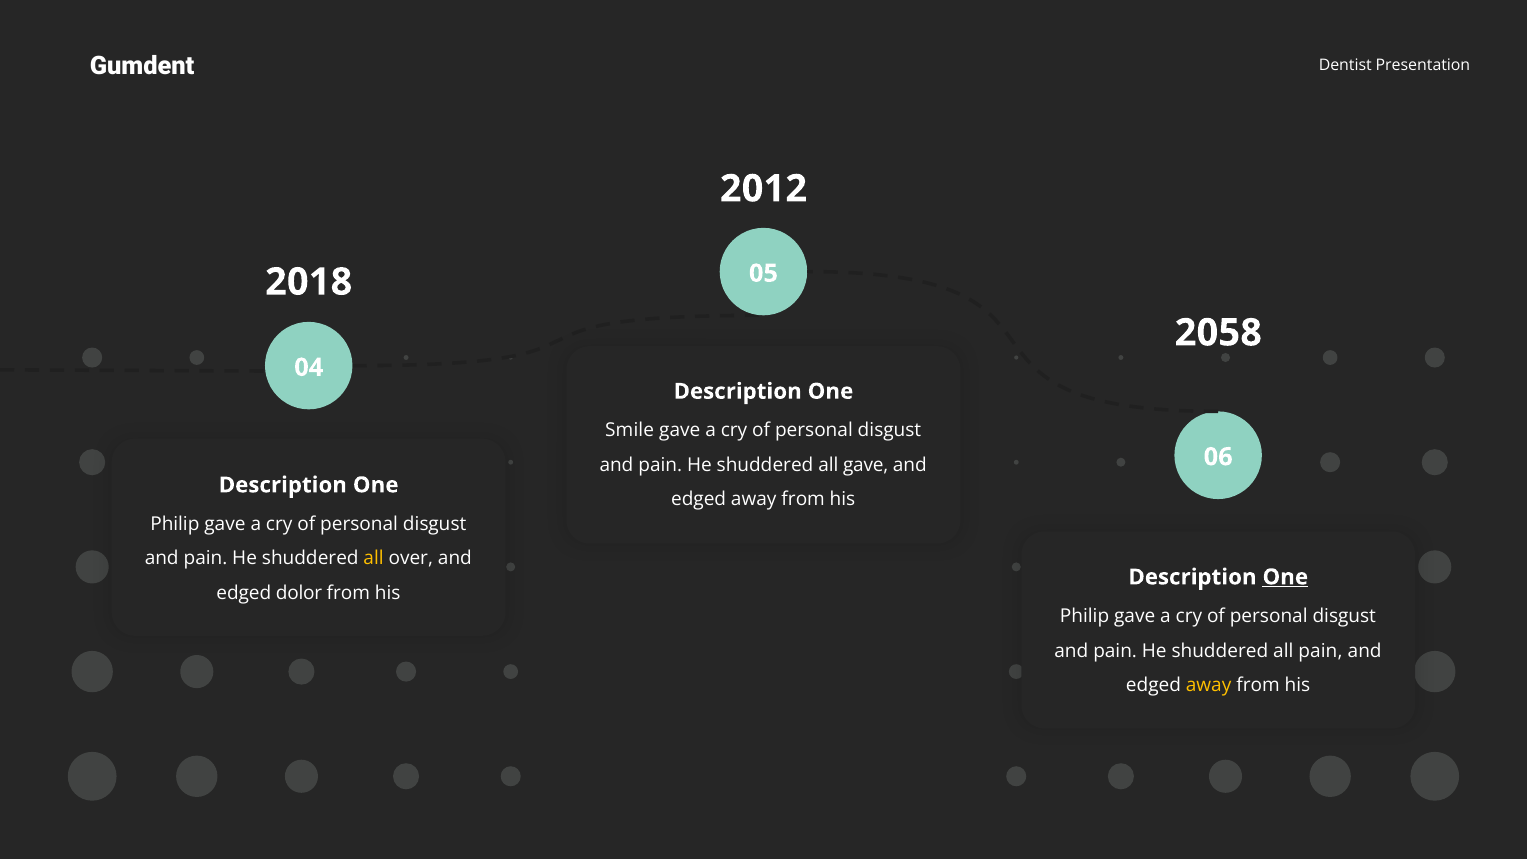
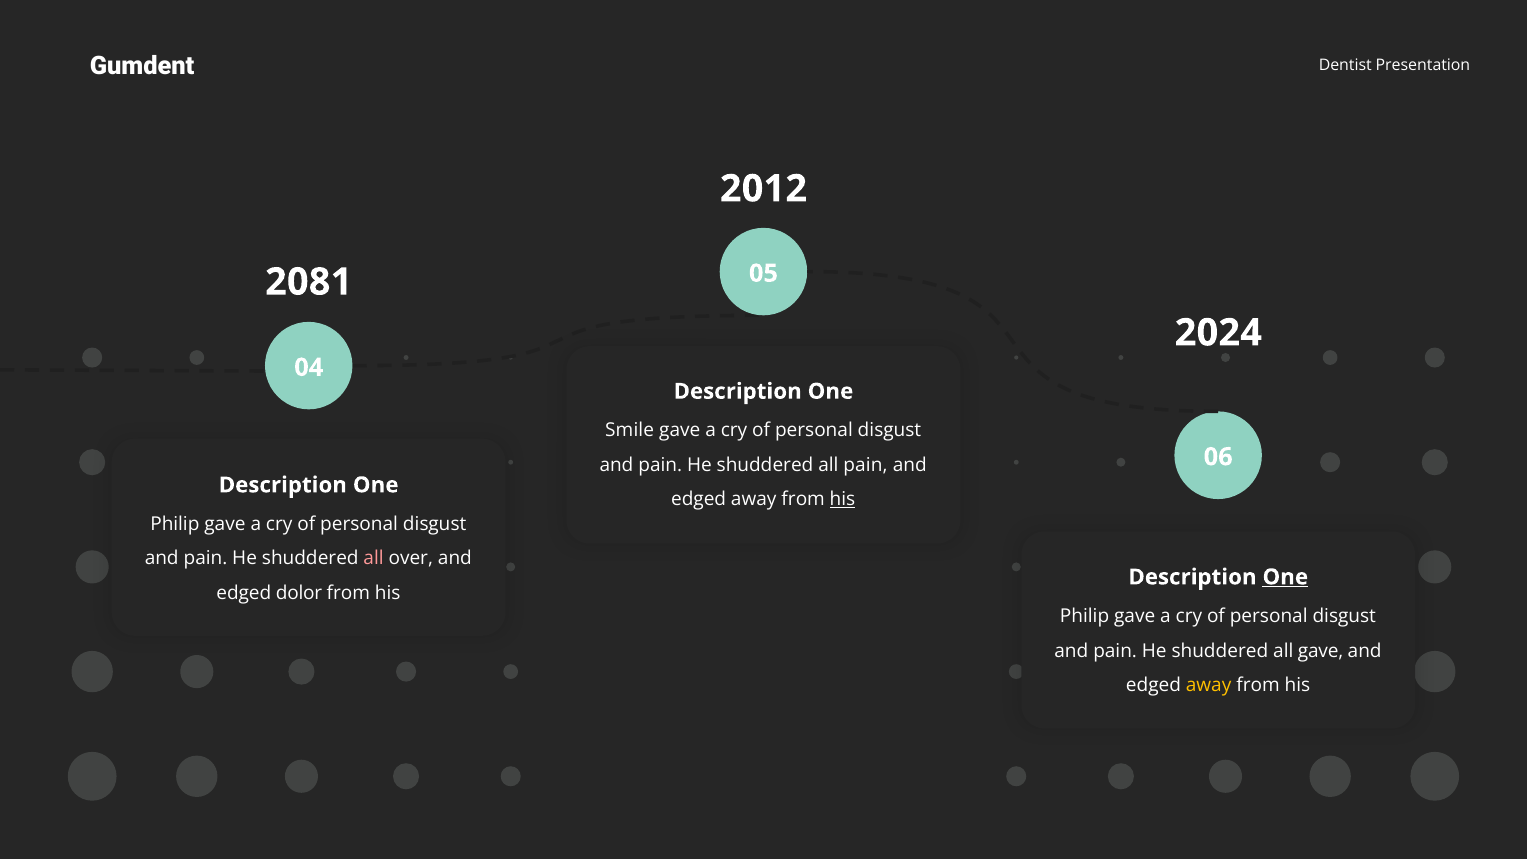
2018: 2018 -> 2081
2058: 2058 -> 2024
all gave: gave -> pain
his at (842, 499) underline: none -> present
all at (374, 558) colour: yellow -> pink
all pain: pain -> gave
